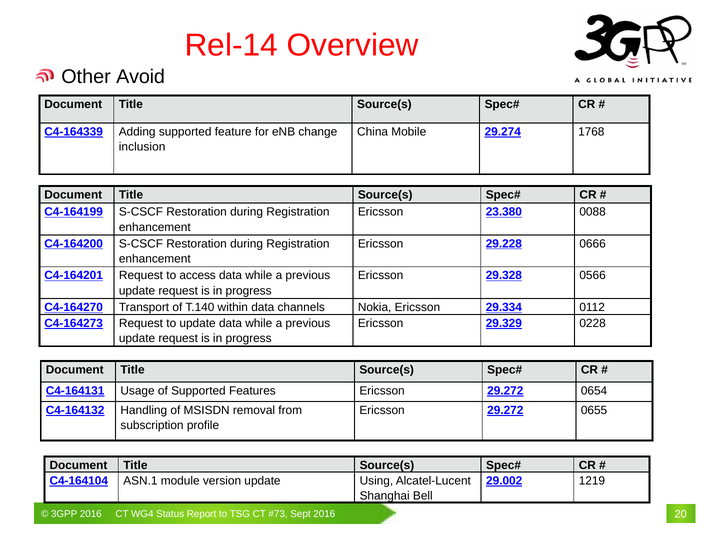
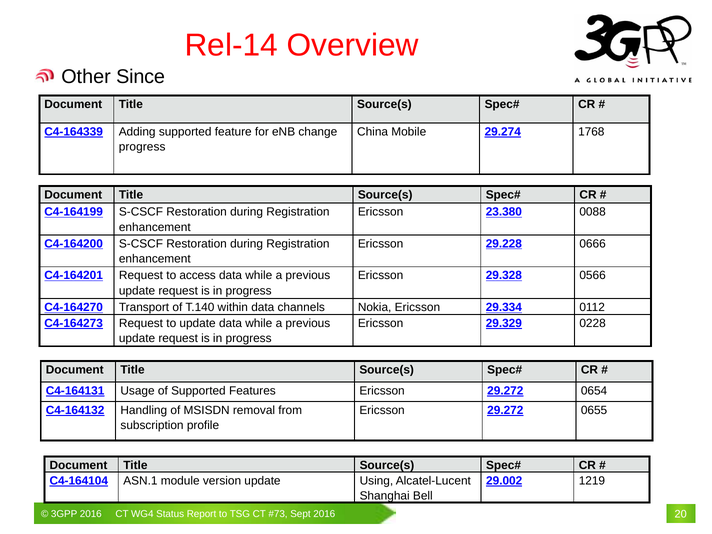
Avoid: Avoid -> Since
inclusion at (142, 147): inclusion -> progress
